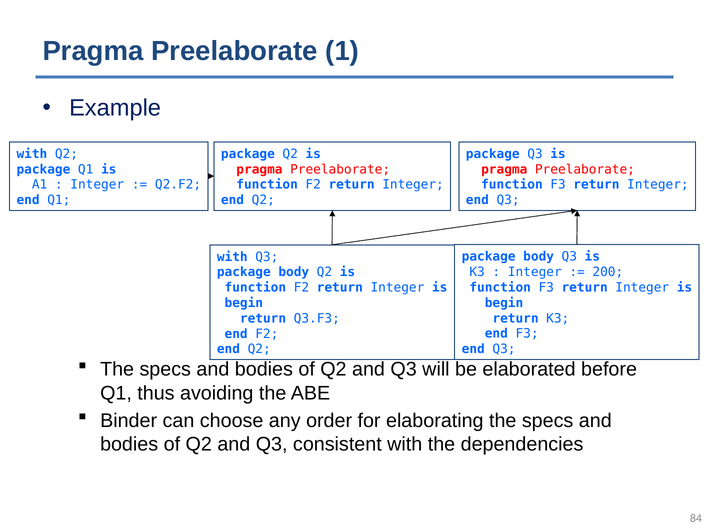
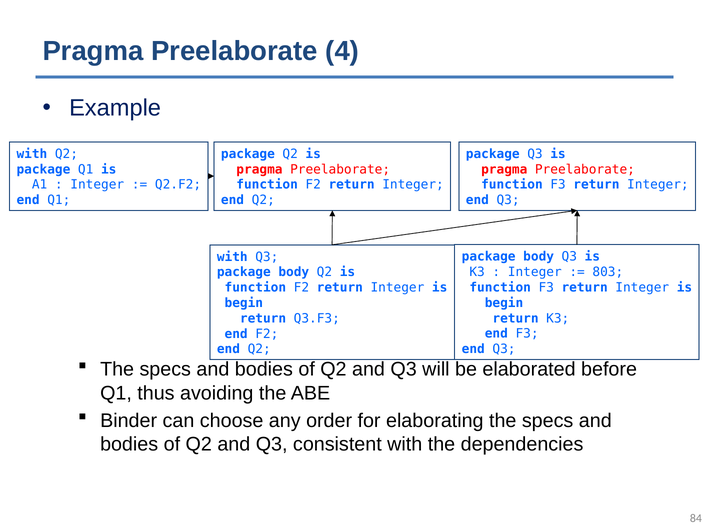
1: 1 -> 4
200: 200 -> 803
